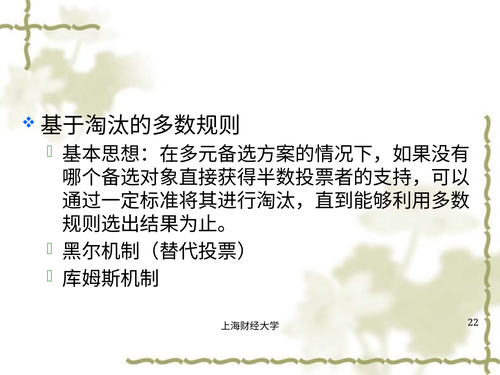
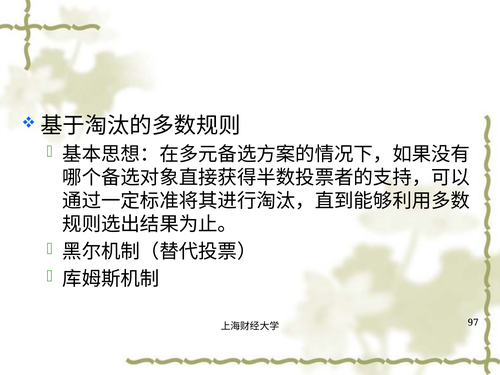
22: 22 -> 97
